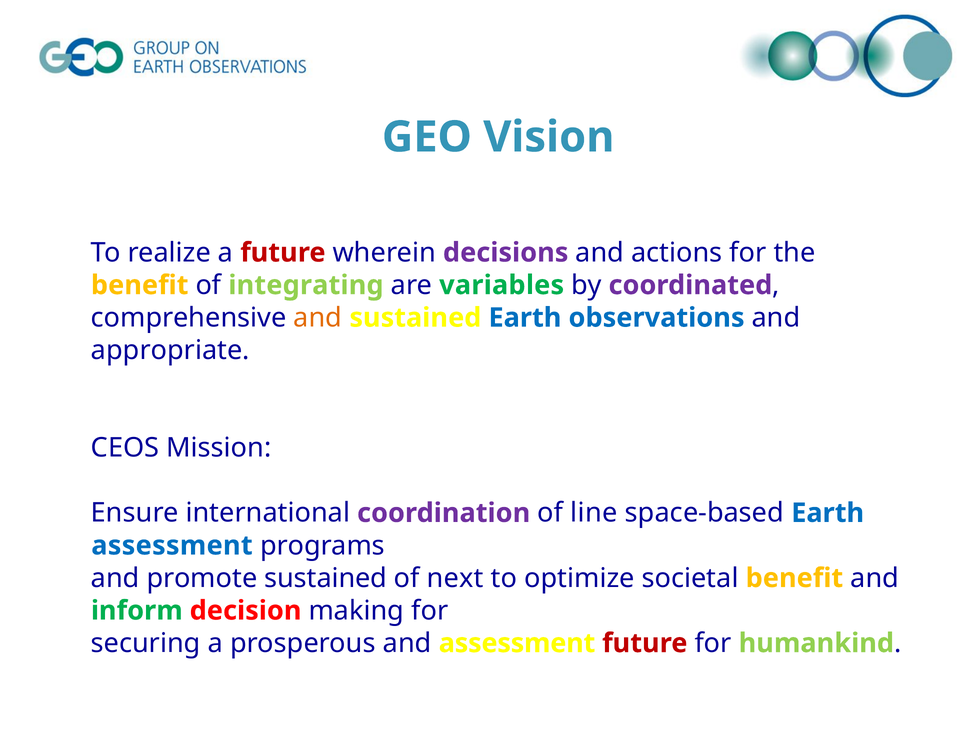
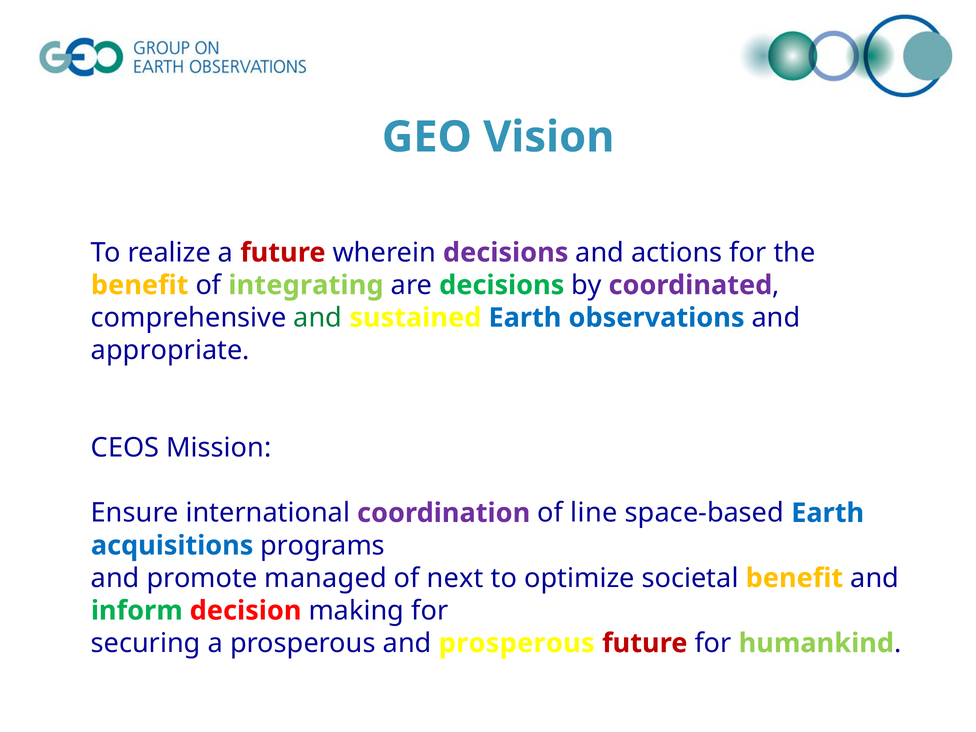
are variables: variables -> decisions
and at (318, 318) colour: orange -> green
assessment at (172, 546): assessment -> acquisitions
promote sustained: sustained -> managed
and assessment: assessment -> prosperous
